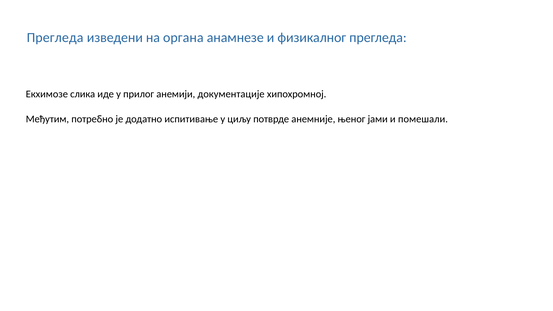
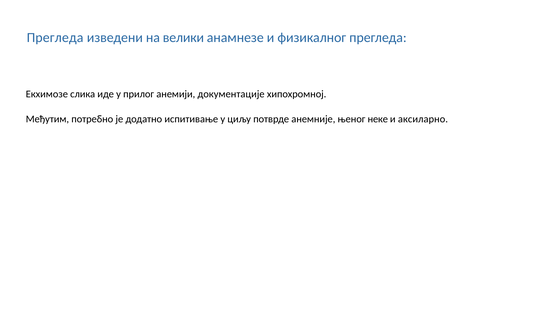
органа: органа -> велики
јами: јами -> неке
помешали: помешали -> аксиларно
